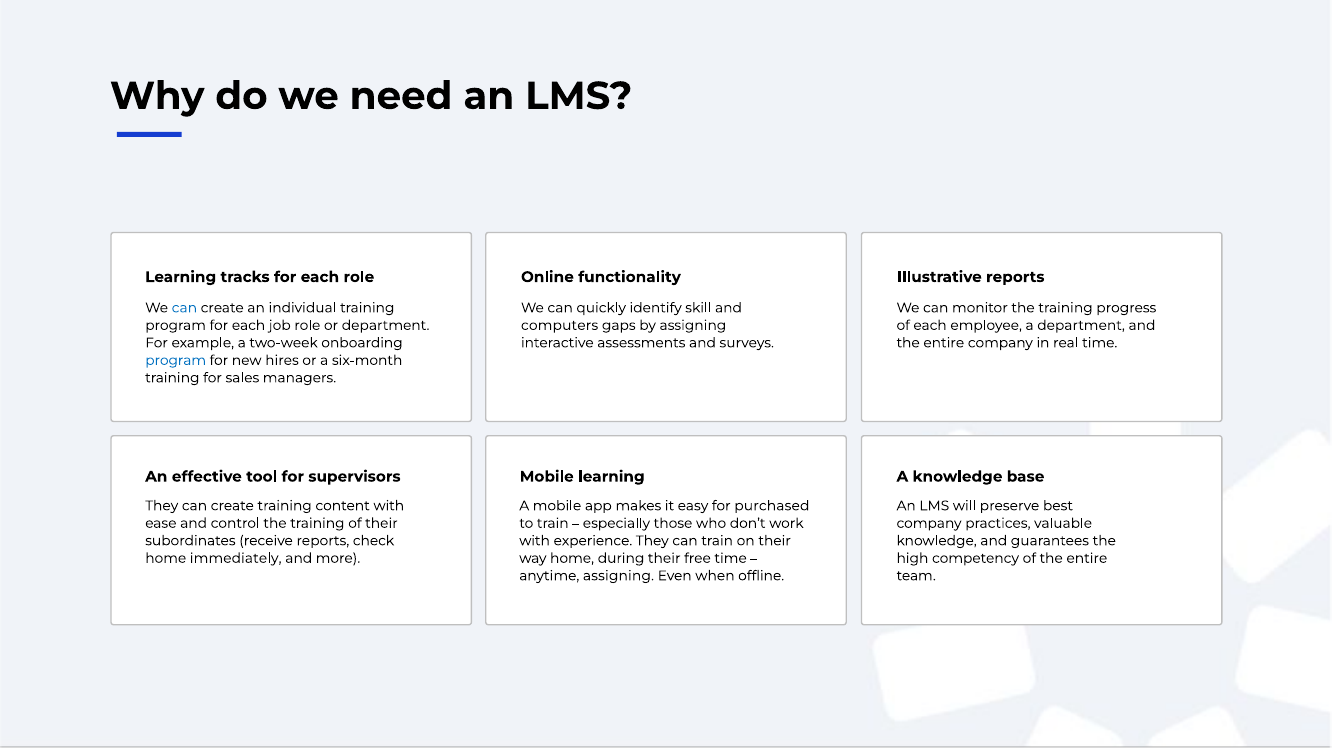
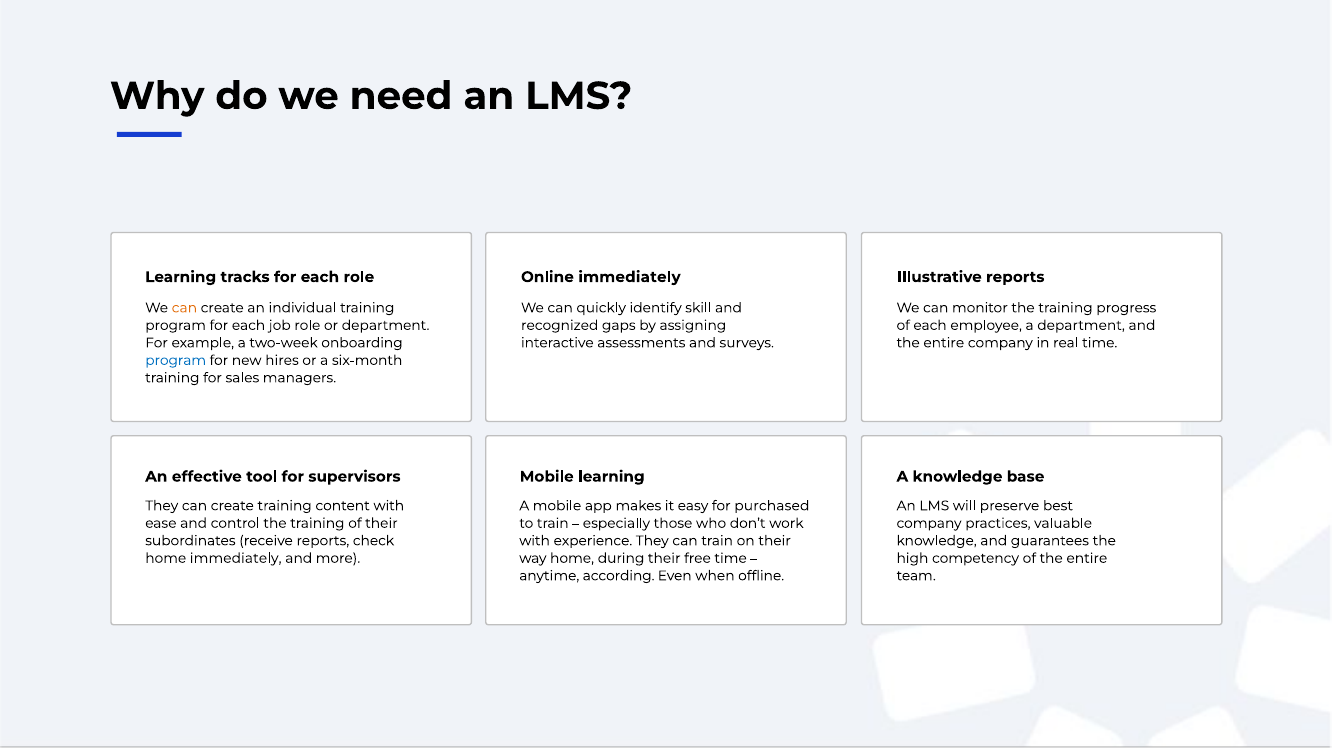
Online functionality: functionality -> immediately
can at (184, 308) colour: blue -> orange
computers: computers -> recognized
anytime assigning: assigning -> according
